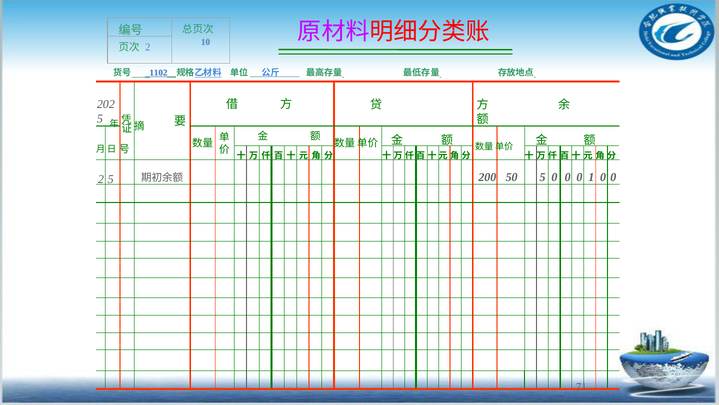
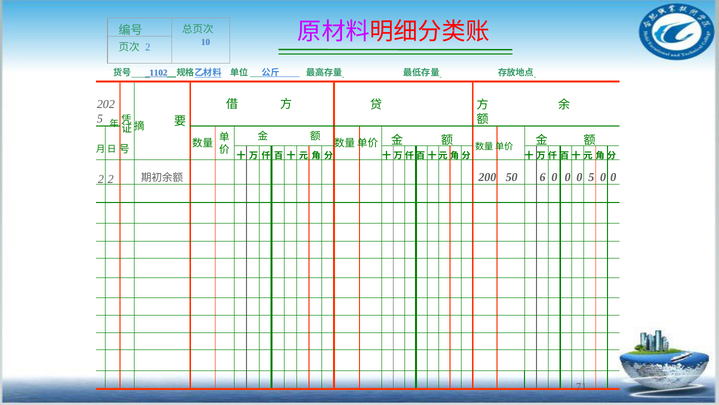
50 5: 5 -> 6
0 1: 1 -> 5
2 5: 5 -> 2
